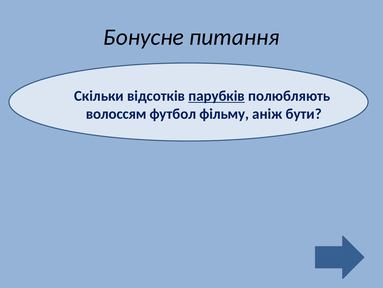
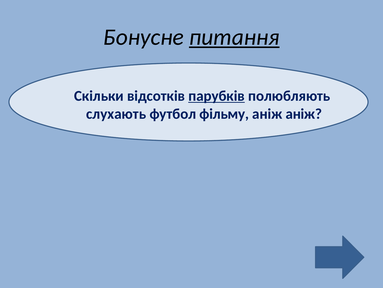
питання underline: none -> present
волоссям: волоссям -> слухають
аніж бути: бути -> аніж
